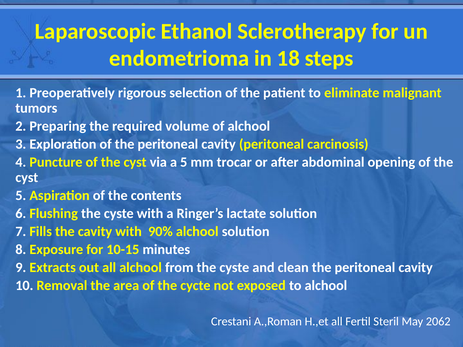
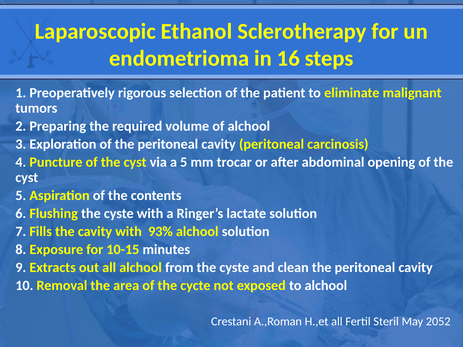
18: 18 -> 16
90%: 90% -> 93%
2062: 2062 -> 2052
